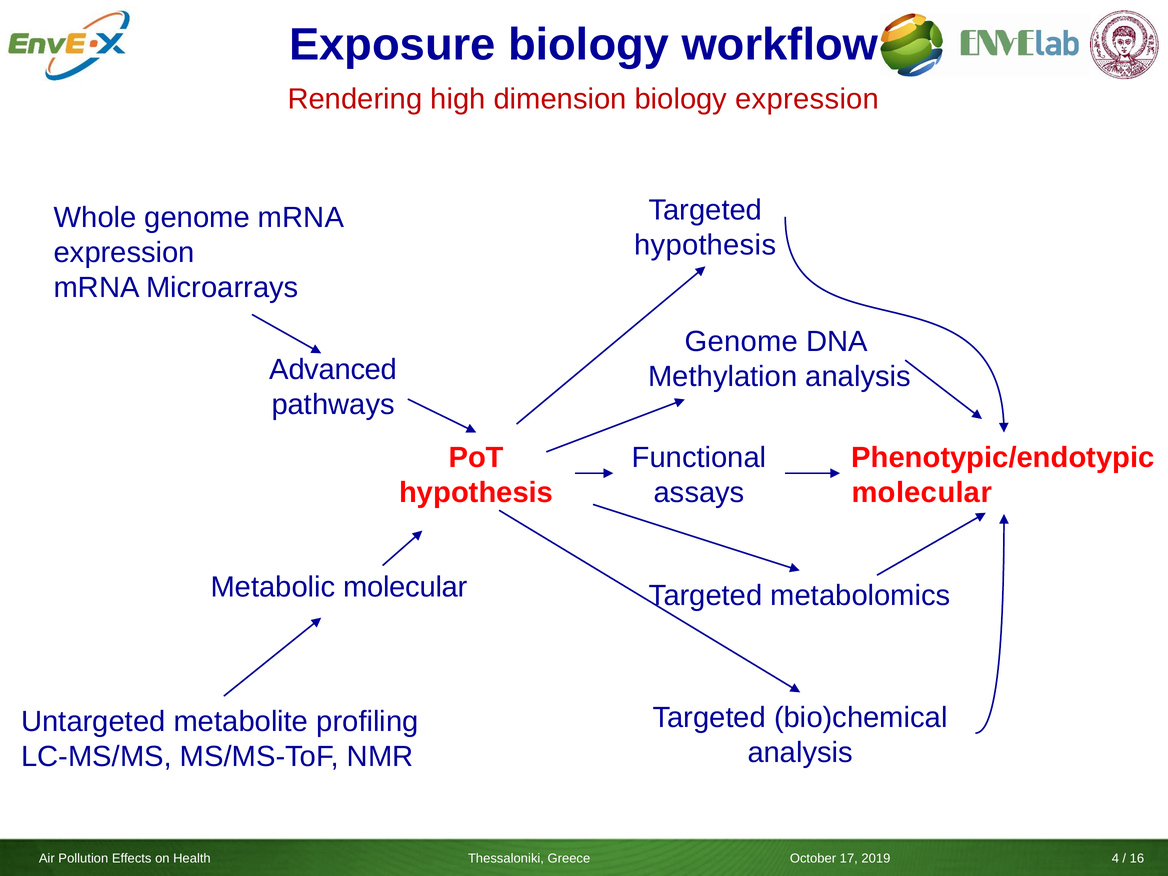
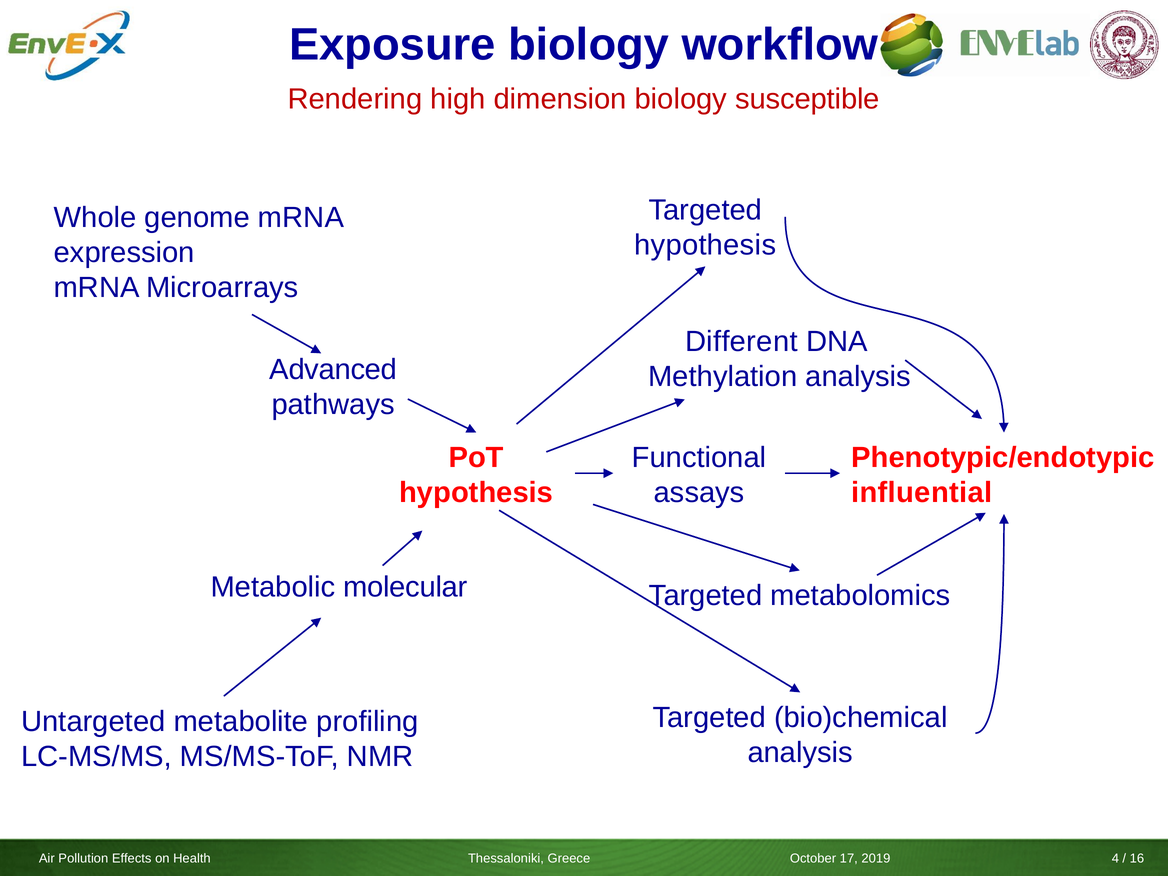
biology expression: expression -> susceptible
Genome at (741, 342): Genome -> Different
molecular at (922, 493): molecular -> influential
